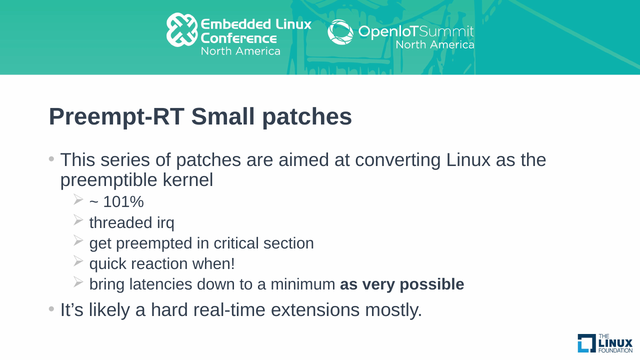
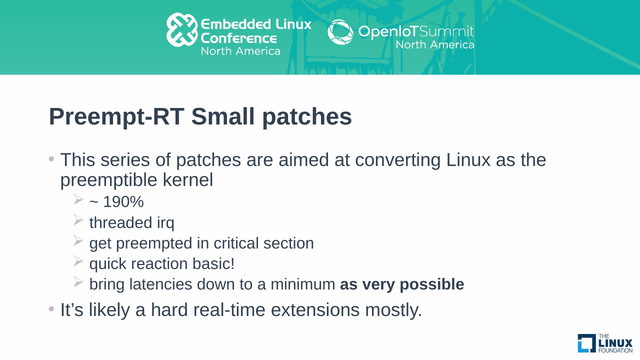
101%: 101% -> 190%
when: when -> basic
